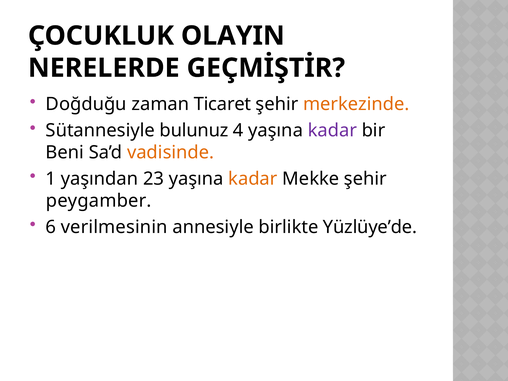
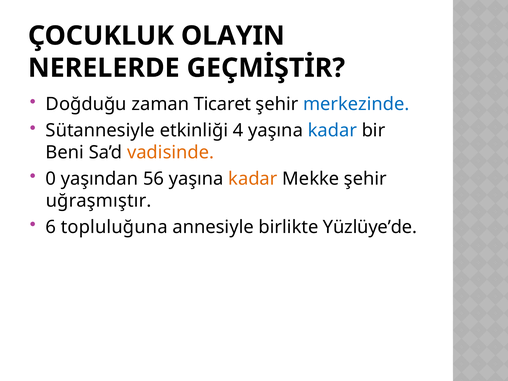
merkezinde colour: orange -> blue
bulunuz: bulunuz -> etkinliği
kadar at (332, 130) colour: purple -> blue
1: 1 -> 0
23: 23 -> 56
peygamber: peygamber -> uğraşmıştır
verilmesinin: verilmesinin -> topluluğuna
